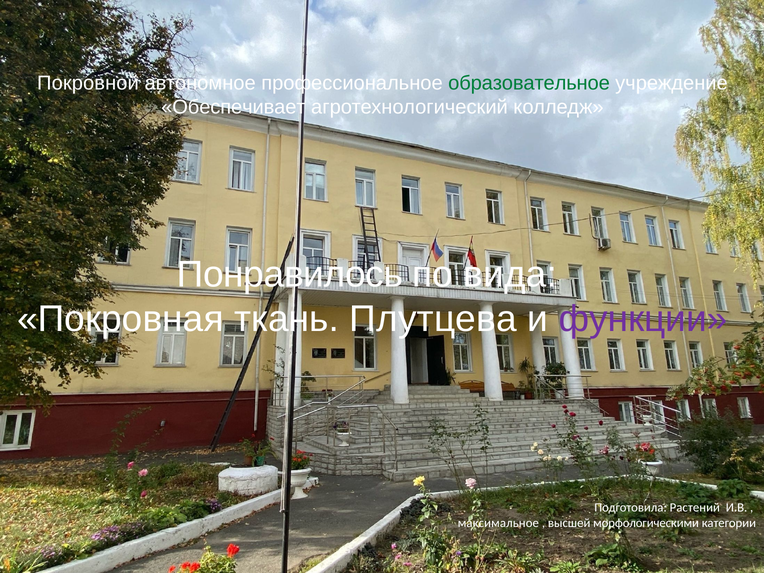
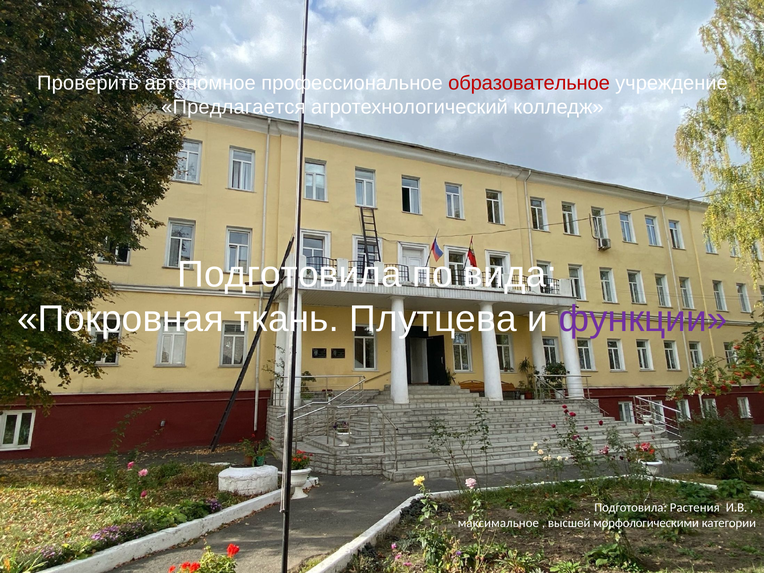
Покровной: Покровной -> Проверить
образовательное colour: green -> red
Обеспечивает: Обеспечивает -> Предлагается
Понравилось at (290, 275): Понравилось -> Подготовила
Растений: Растений -> Растения
